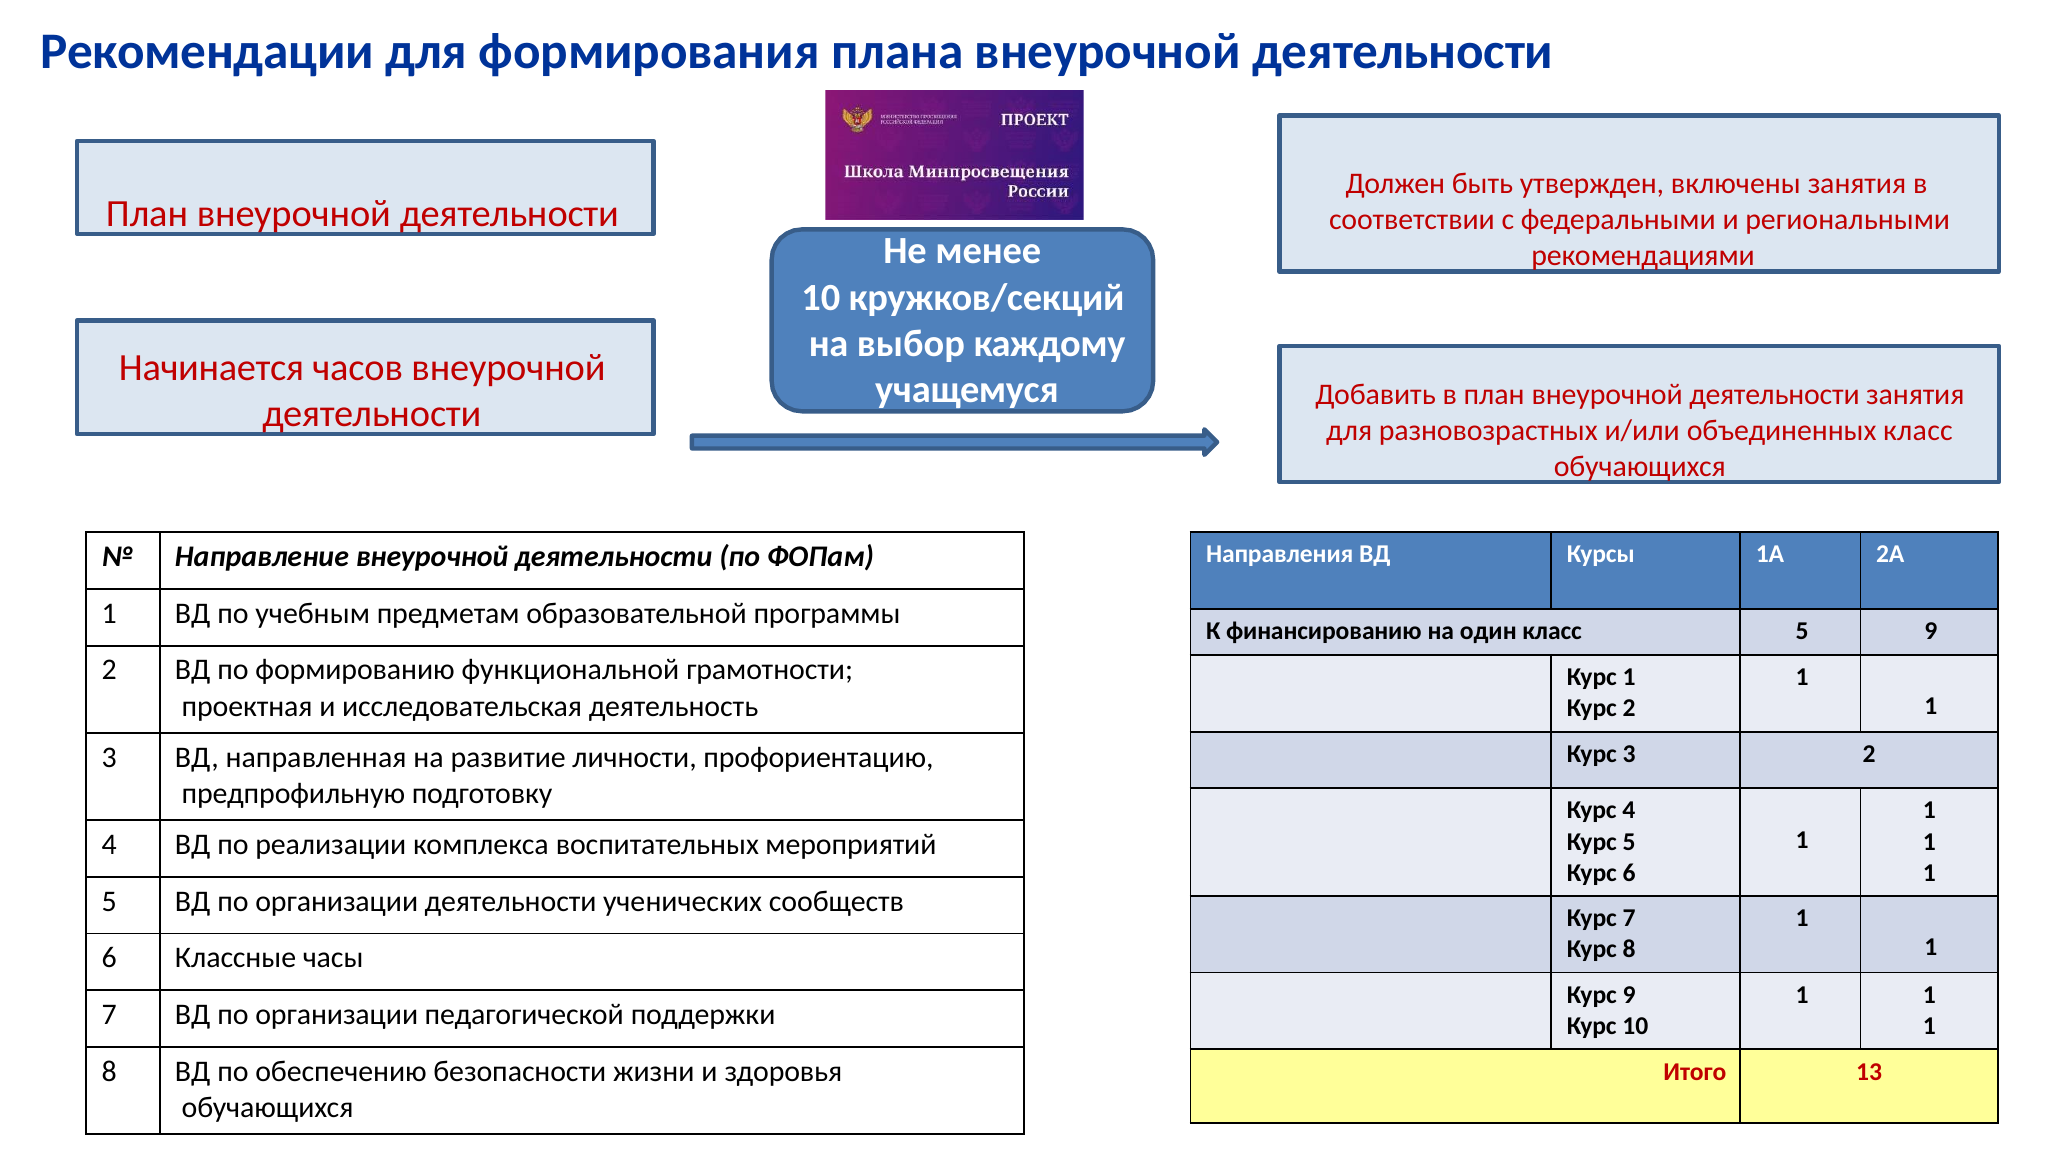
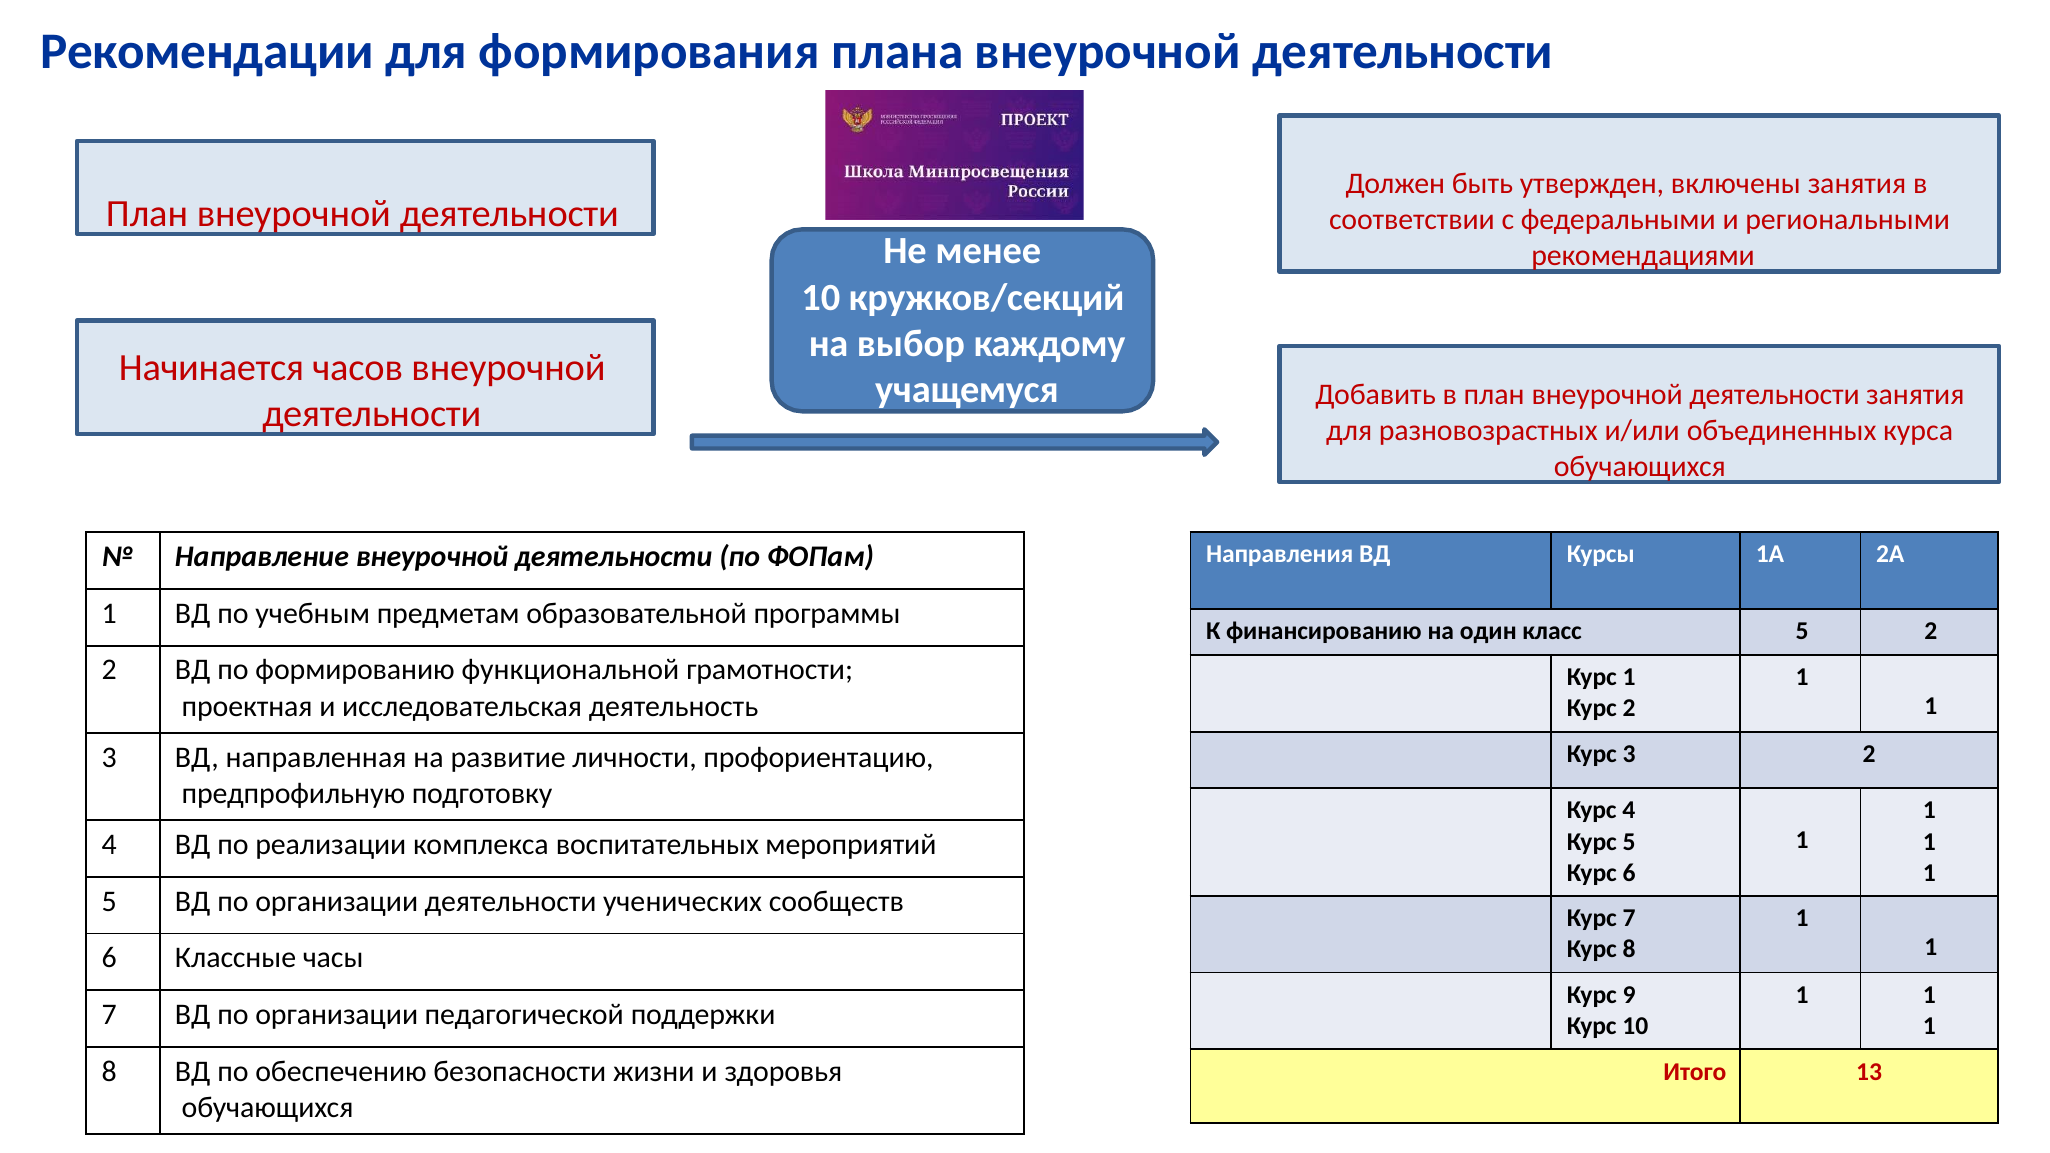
объединенных класс: класс -> курса
5 9: 9 -> 2
